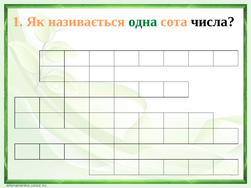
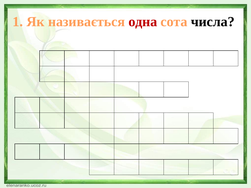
одна colour: green -> red
